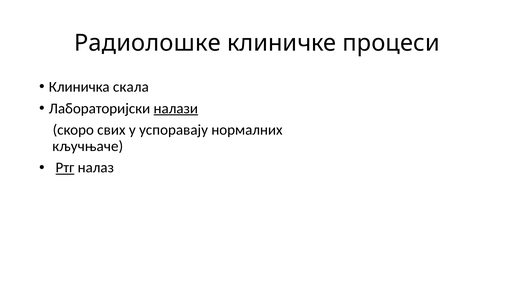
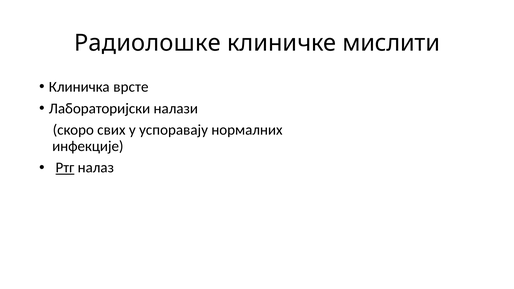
процеси: процеси -> мислити
скала: скала -> врсте
налази underline: present -> none
кључњаче: кључњаче -> инфекције
